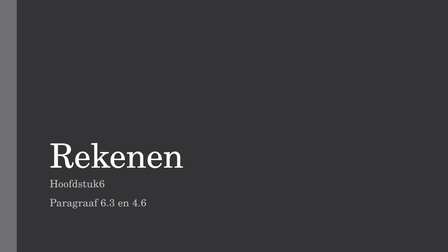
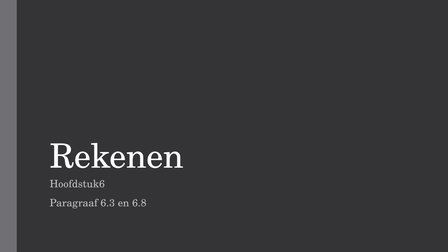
4.6: 4.6 -> 6.8
